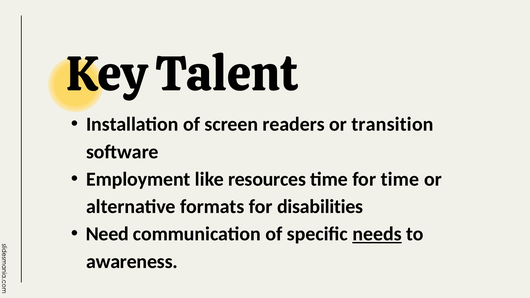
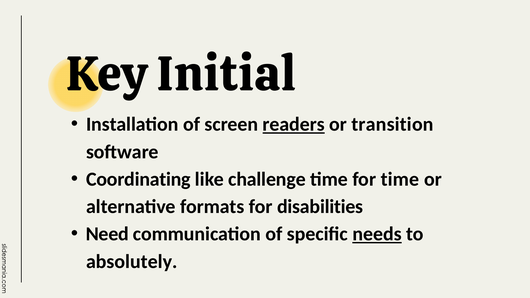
Talent: Talent -> Initial
readers underline: none -> present
Employment: Employment -> Coordinating
resources: resources -> challenge
awareness: awareness -> absolutely
